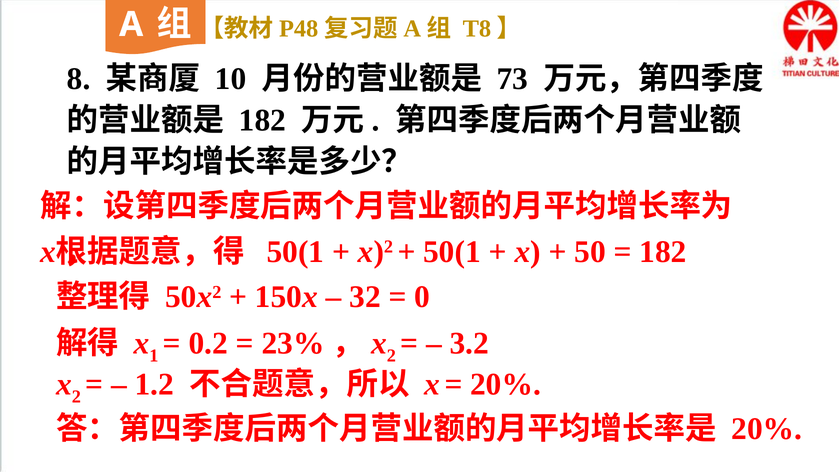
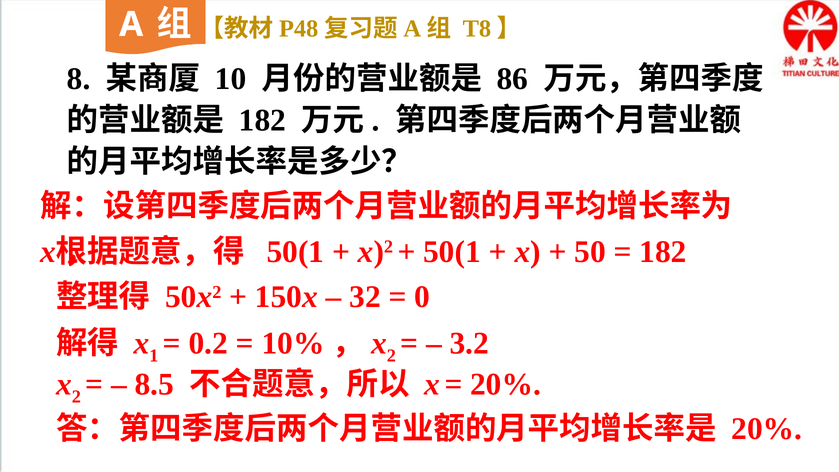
73: 73 -> 86
23%: 23% -> 10%
1.2: 1.2 -> 8.5
